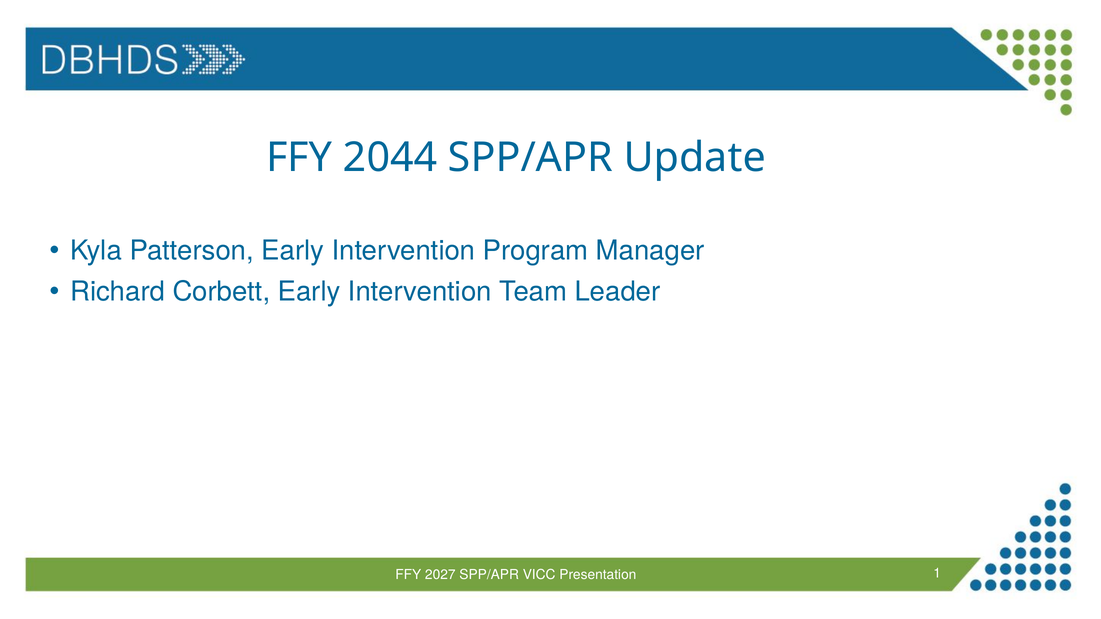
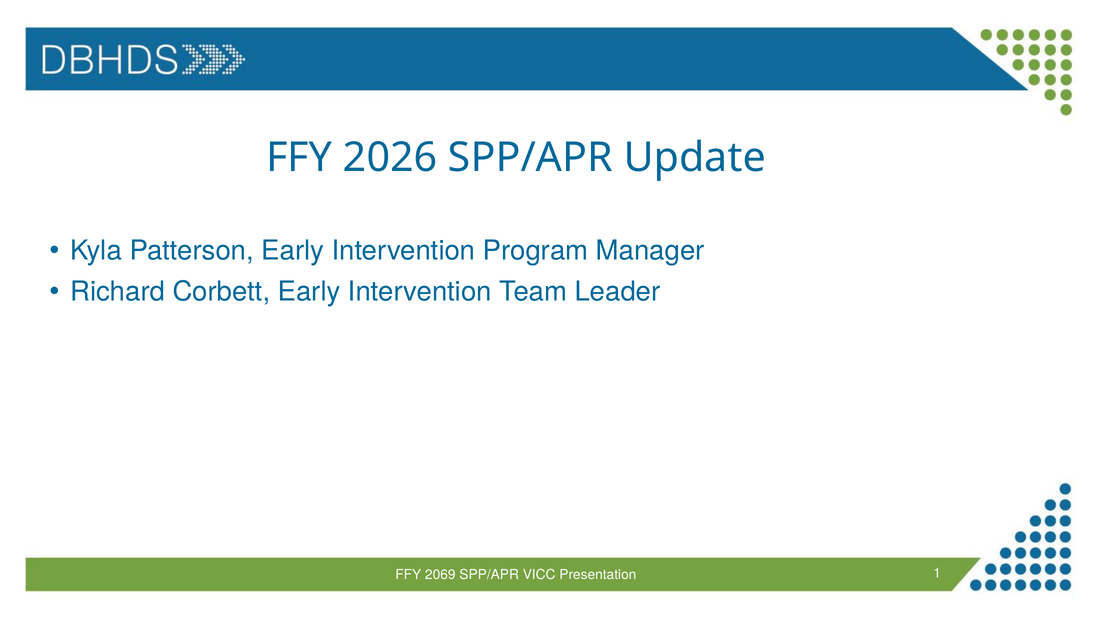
2044: 2044 -> 2026
2027: 2027 -> 2069
